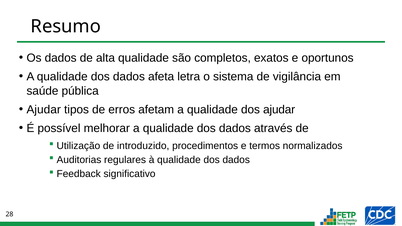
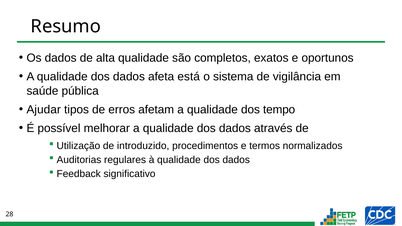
letra: letra -> está
dos ajudar: ajudar -> tempo
